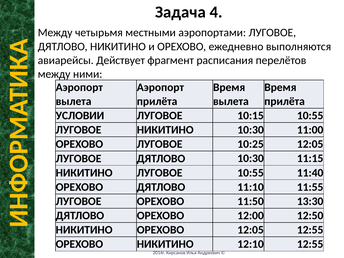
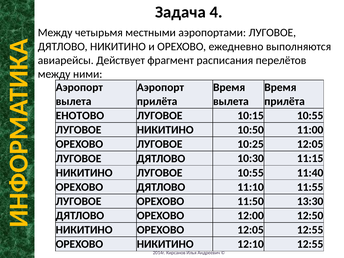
УСЛОВИИ: УСЛОВИИ -> ЕНОТОВО
НИКИТИНО 10:30: 10:30 -> 10:50
